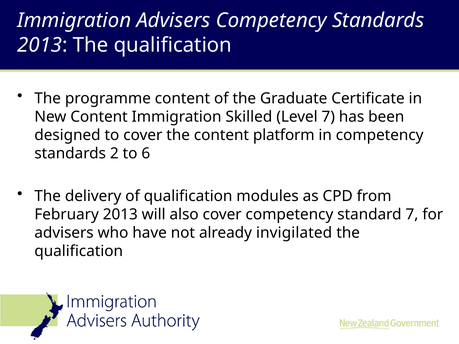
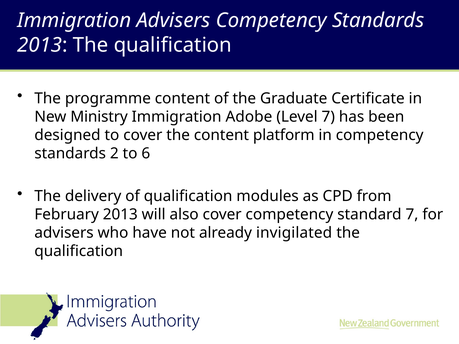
New Content: Content -> Ministry
Skilled: Skilled -> Adobe
